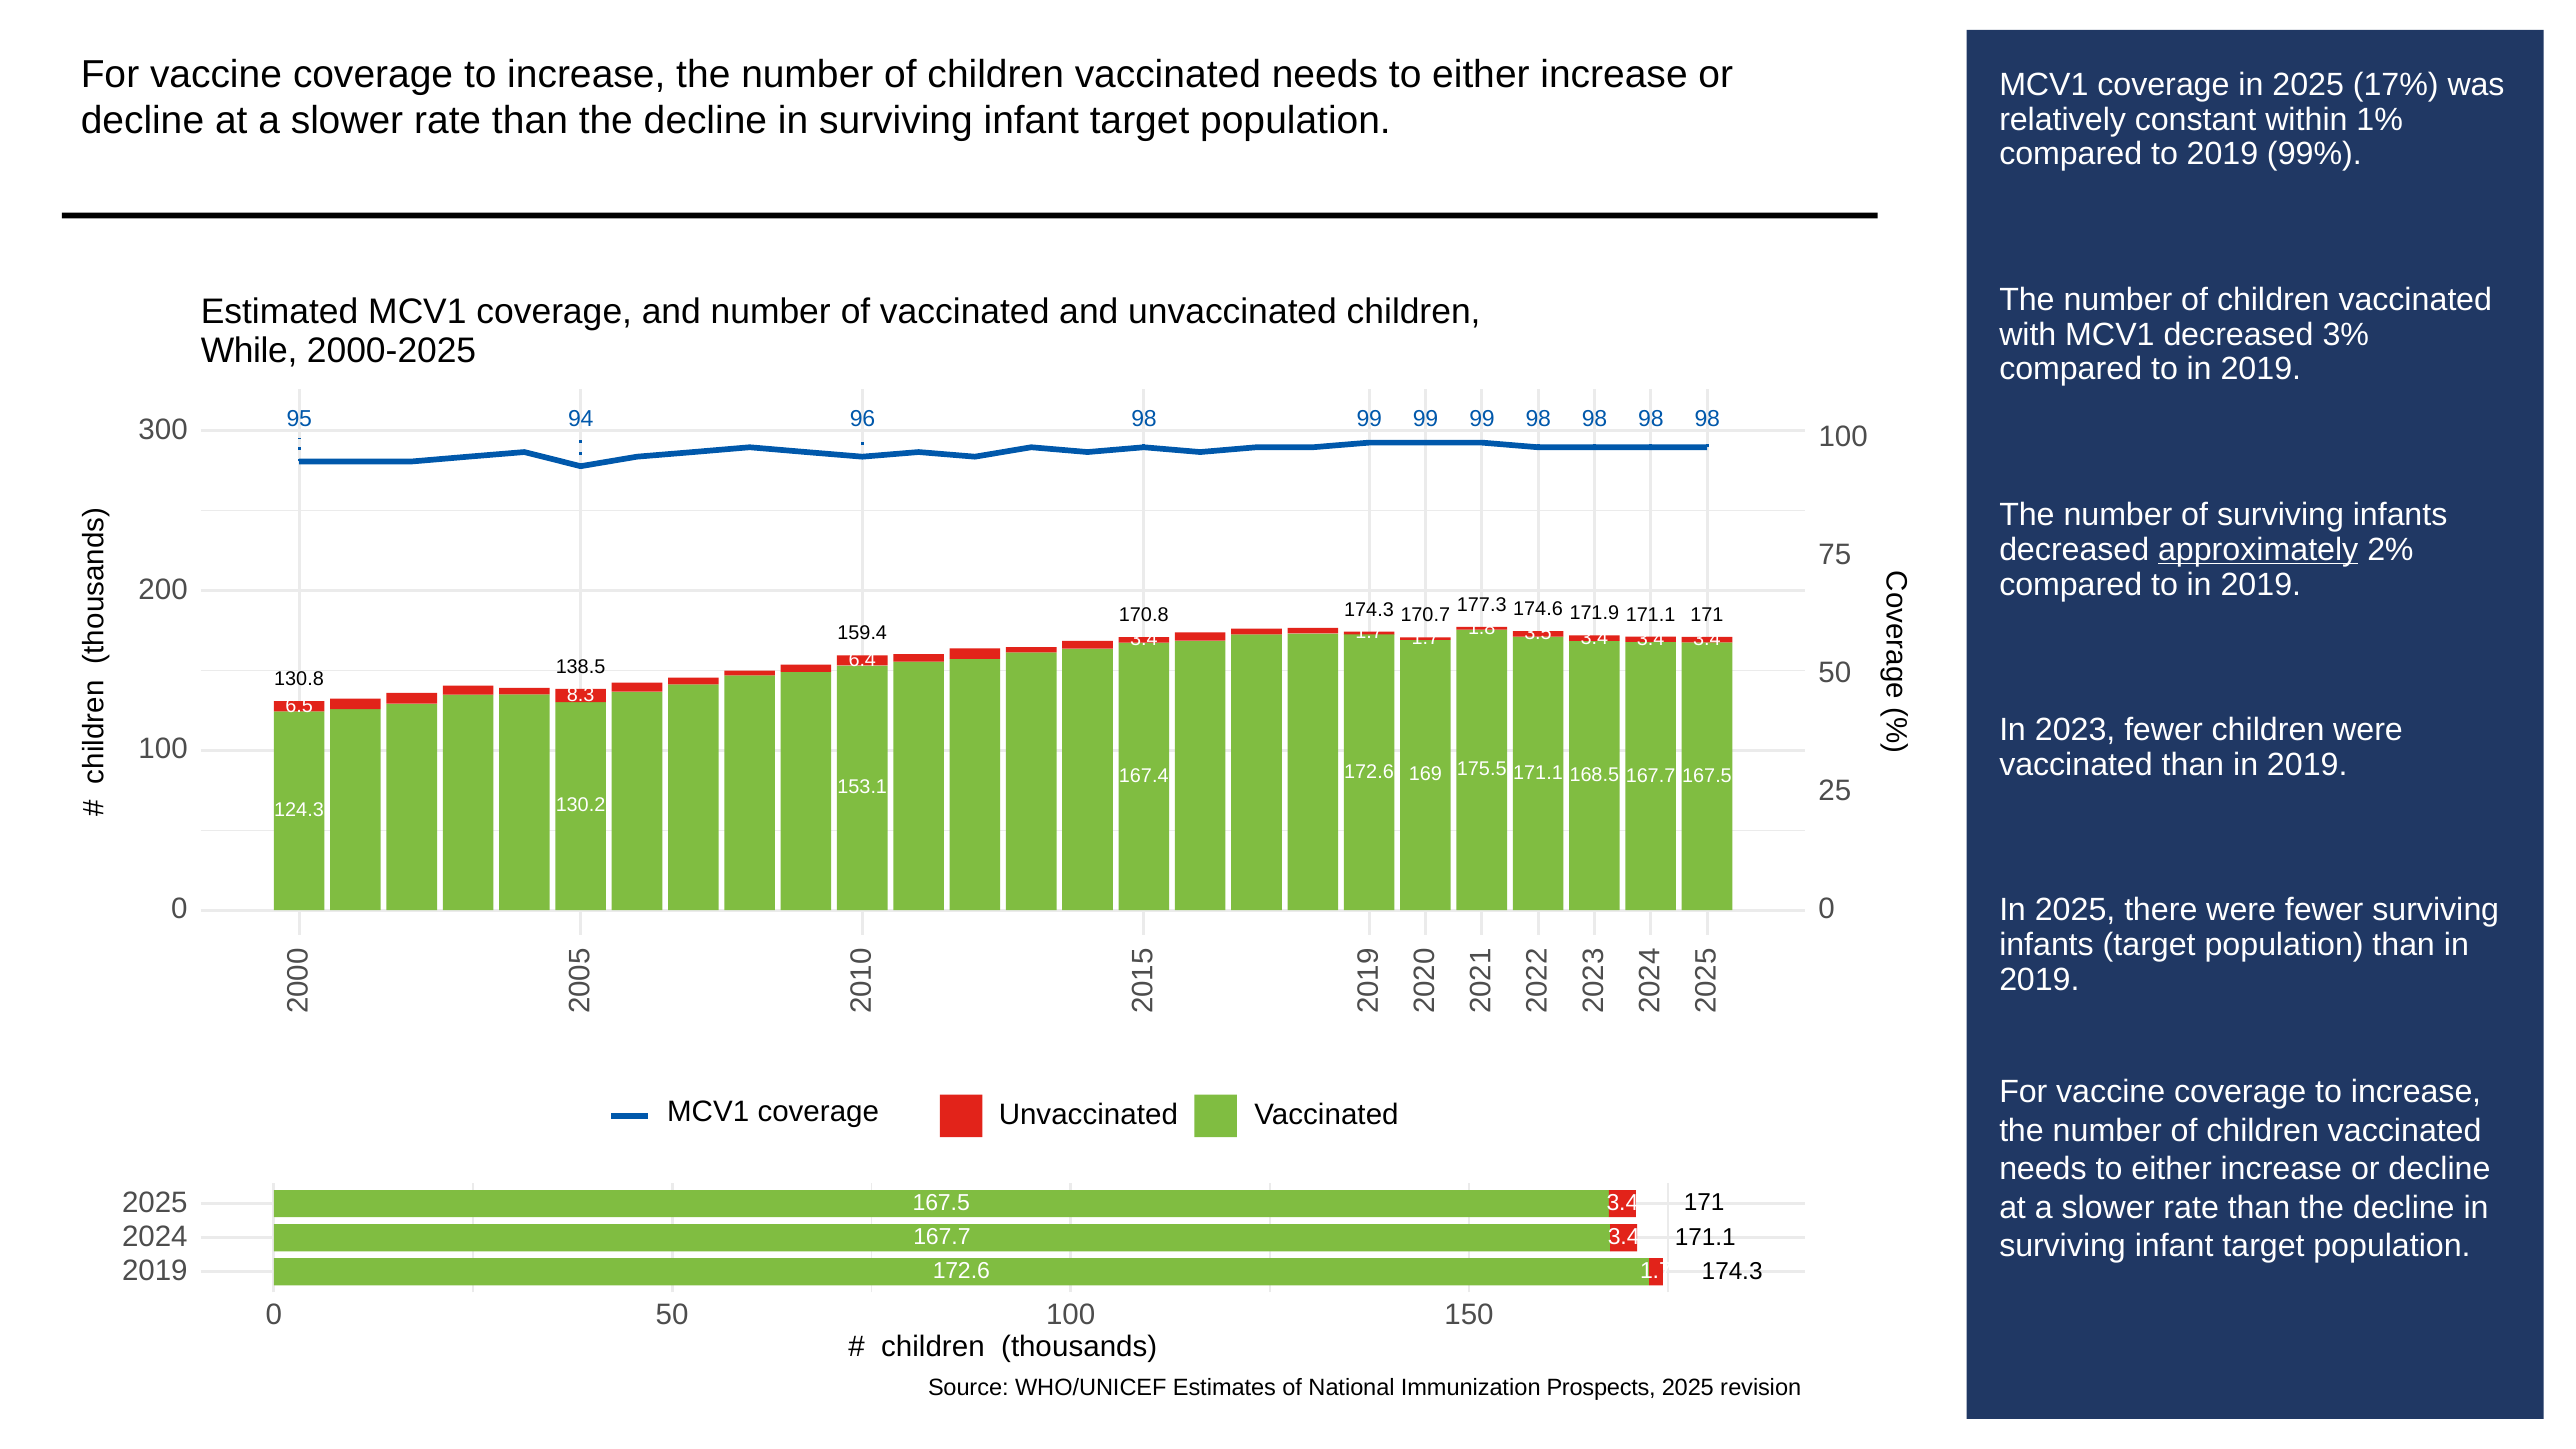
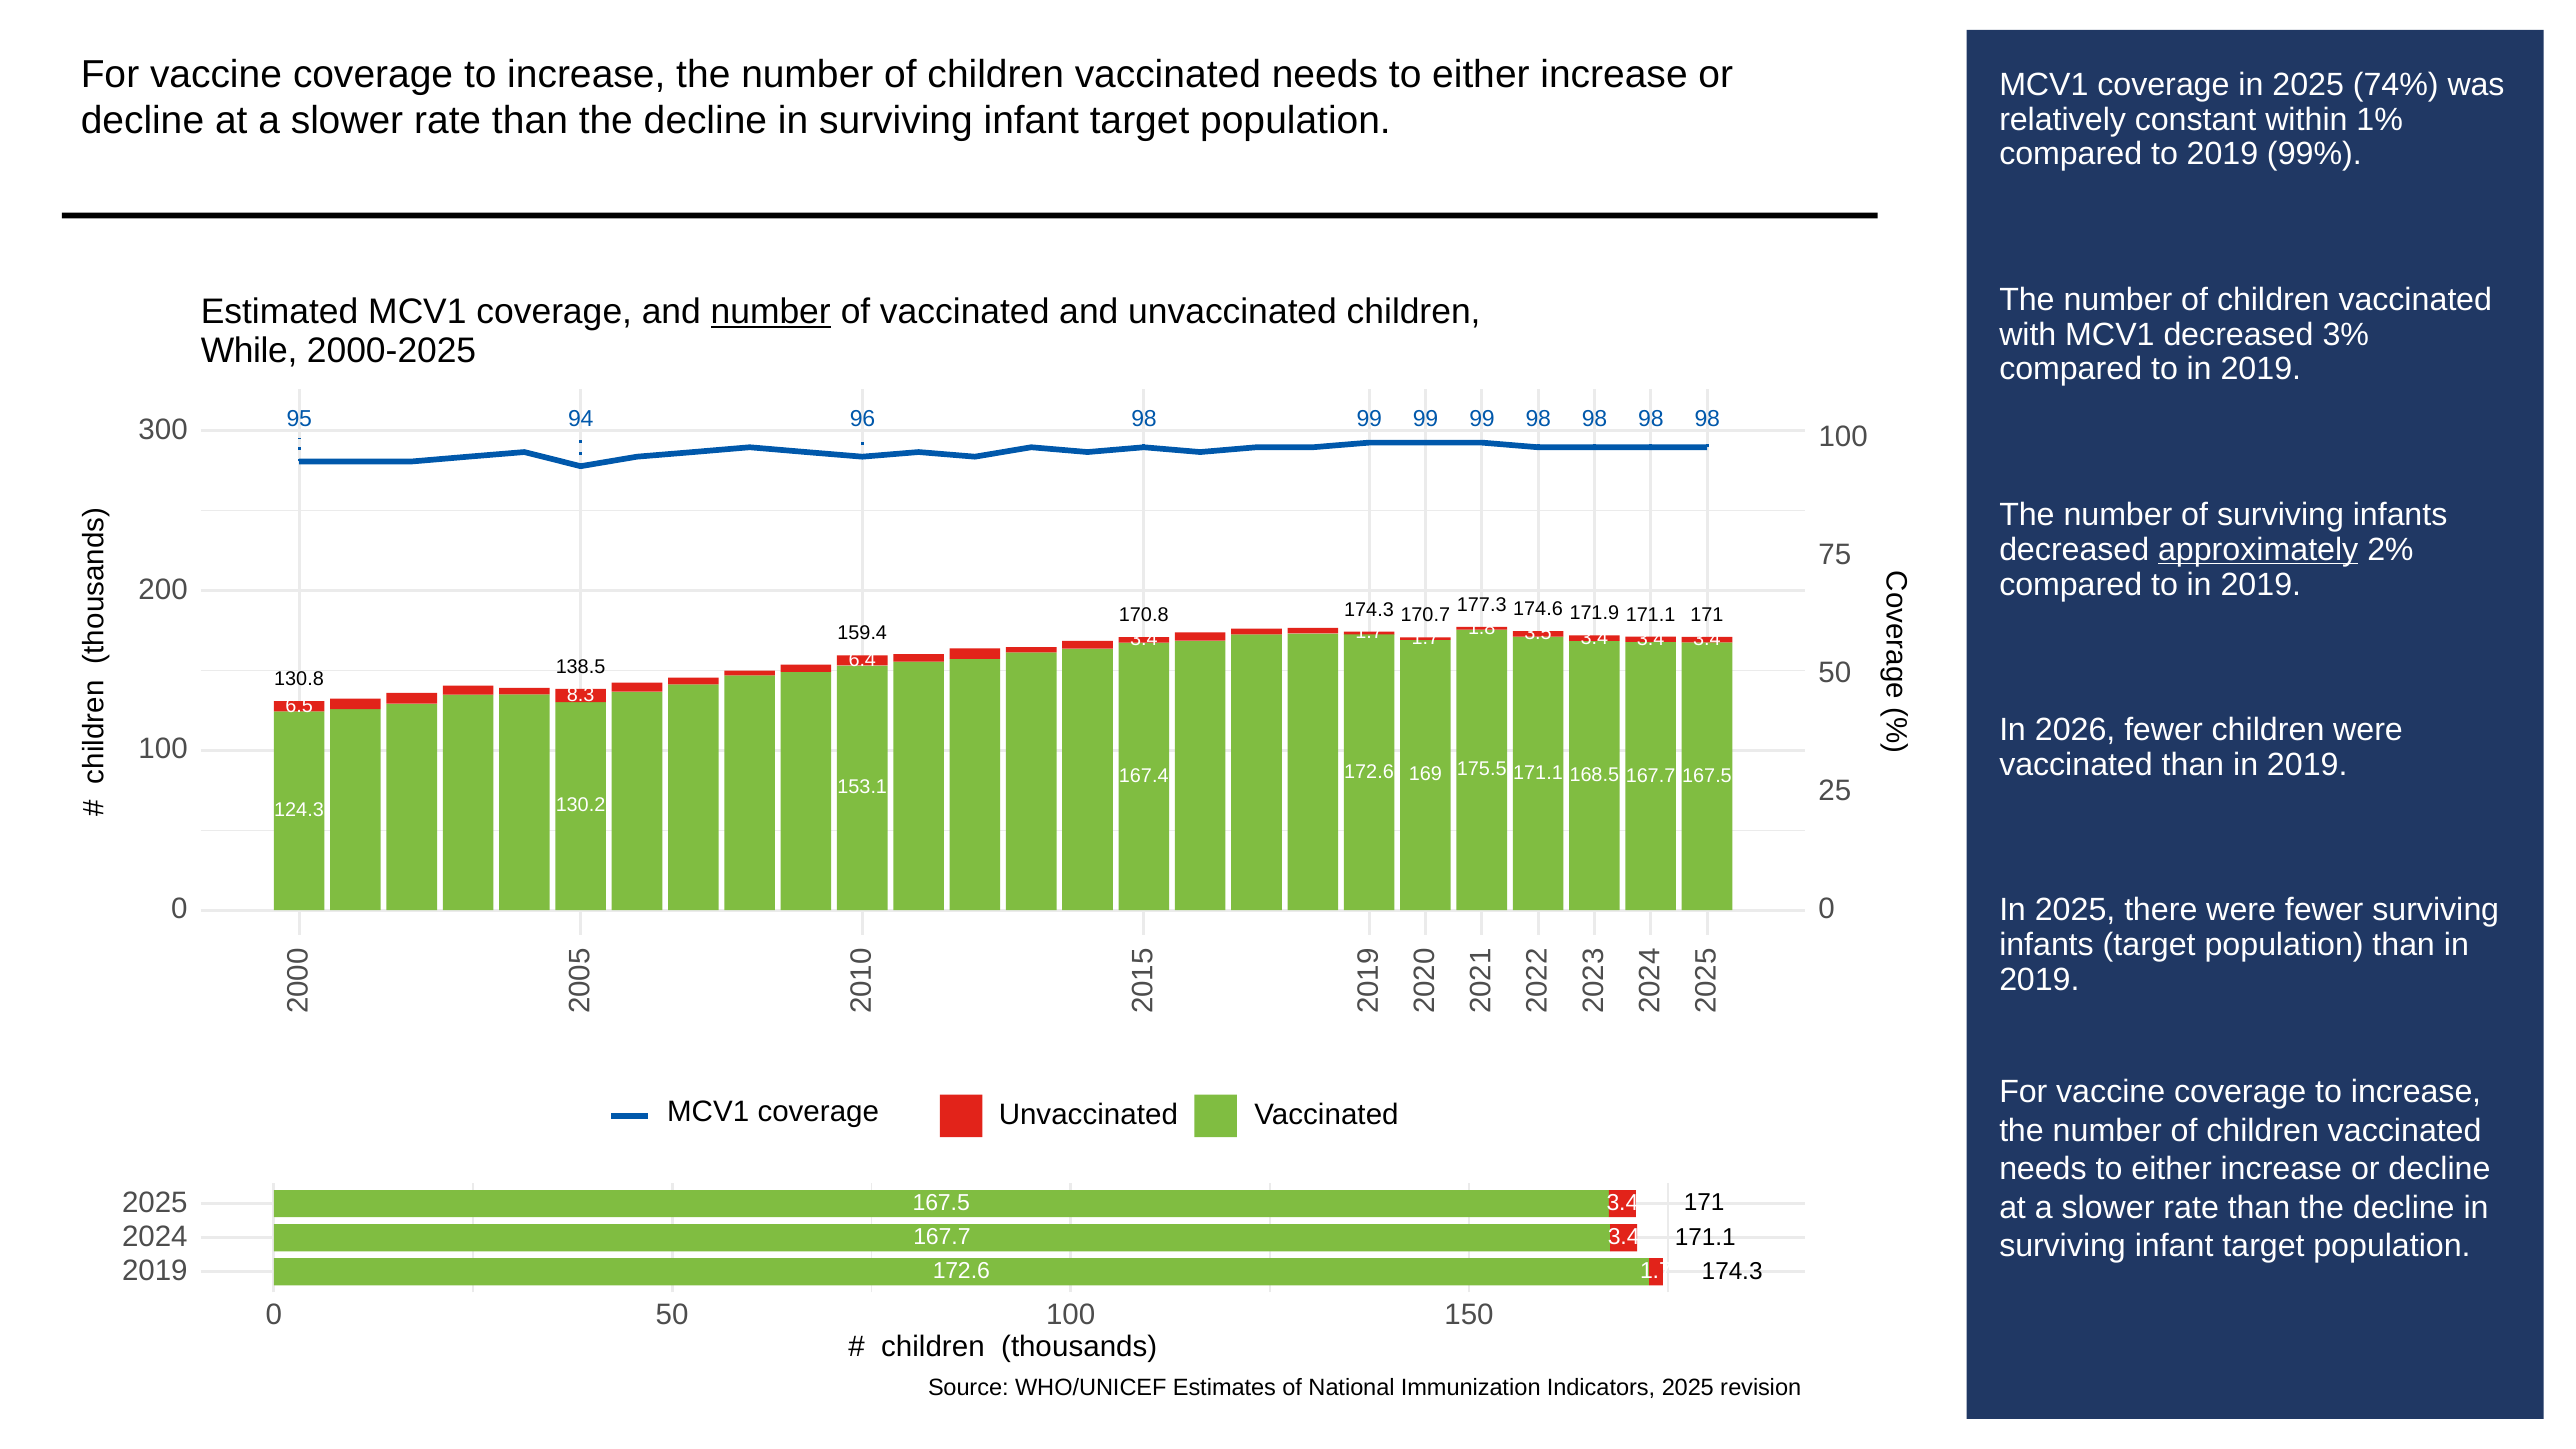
17%: 17% -> 74%
number at (771, 311) underline: none -> present
2023: 2023 -> 2026
Prospects: Prospects -> Indicators
